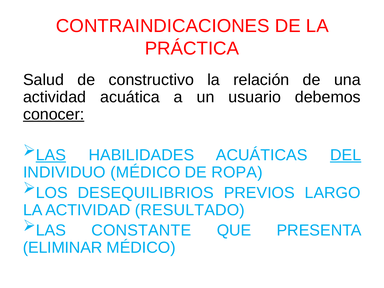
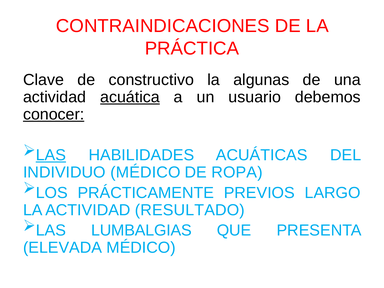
Salud: Salud -> Clave
relación: relación -> algunas
acuática underline: none -> present
DEL underline: present -> none
DESEQUILIBRIOS: DESEQUILIBRIOS -> PRÁCTICAMENTE
CONSTANTE: CONSTANTE -> LUMBALGIAS
ELIMINAR: ELIMINAR -> ELEVADA
